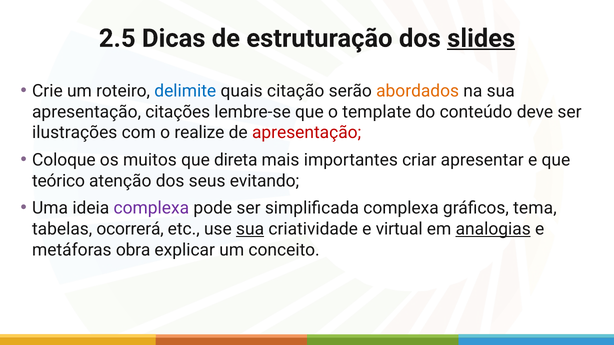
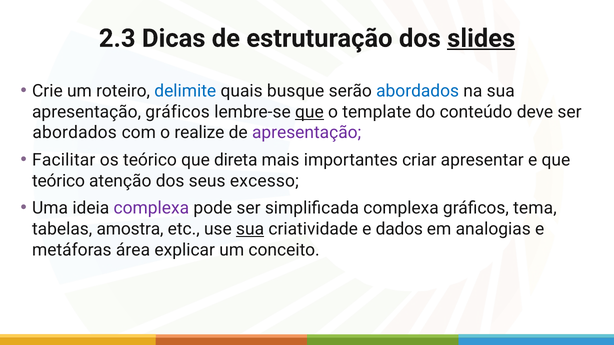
2.5: 2.5 -> 2.3
citação: citação -> busque
abordados at (418, 91) colour: orange -> blue
apresentação citações: citações -> gráficos
que at (309, 112) underline: none -> present
ilustrações at (75, 133): ilustrações -> abordados
apresentação at (307, 133) colour: red -> purple
Coloque: Coloque -> Facilitar
os muitos: muitos -> teórico
evitando: evitando -> excesso
ocorrerá: ocorrerá -> amostra
virtual: virtual -> dados
analogias underline: present -> none
obra: obra -> área
